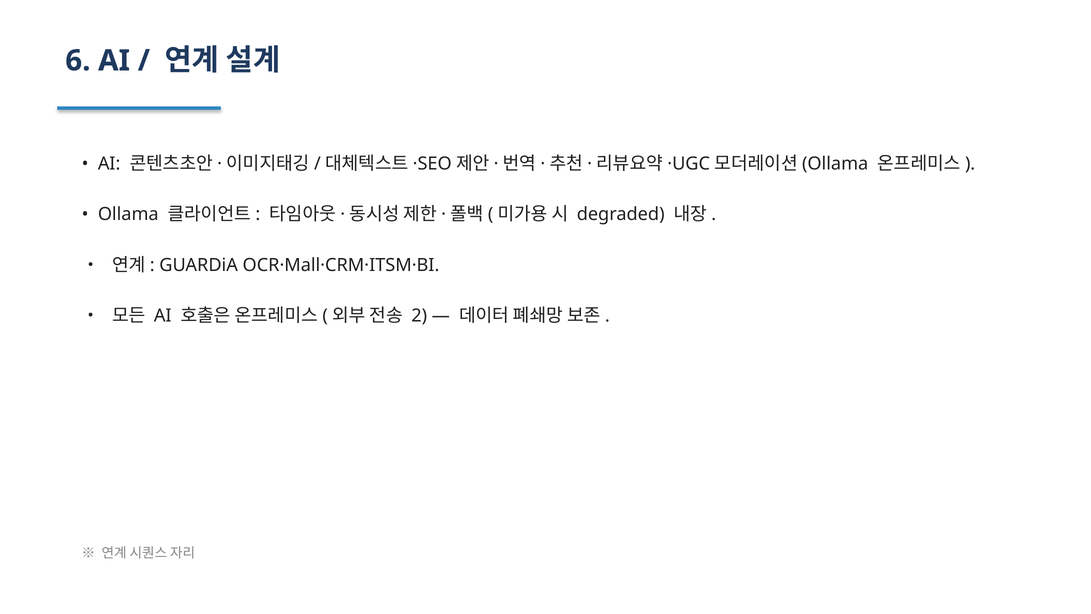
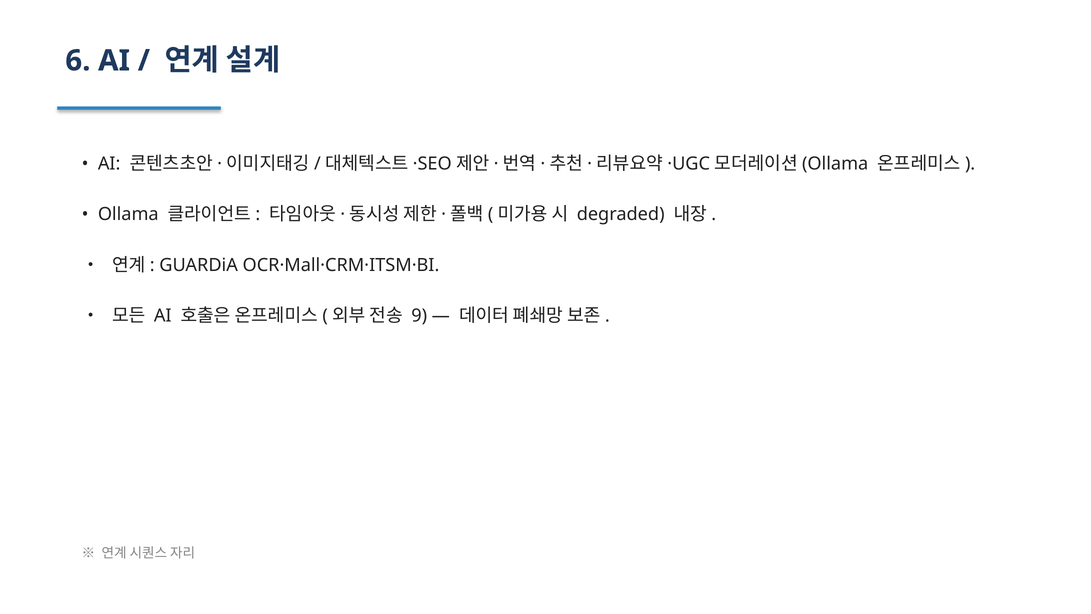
2: 2 -> 9
